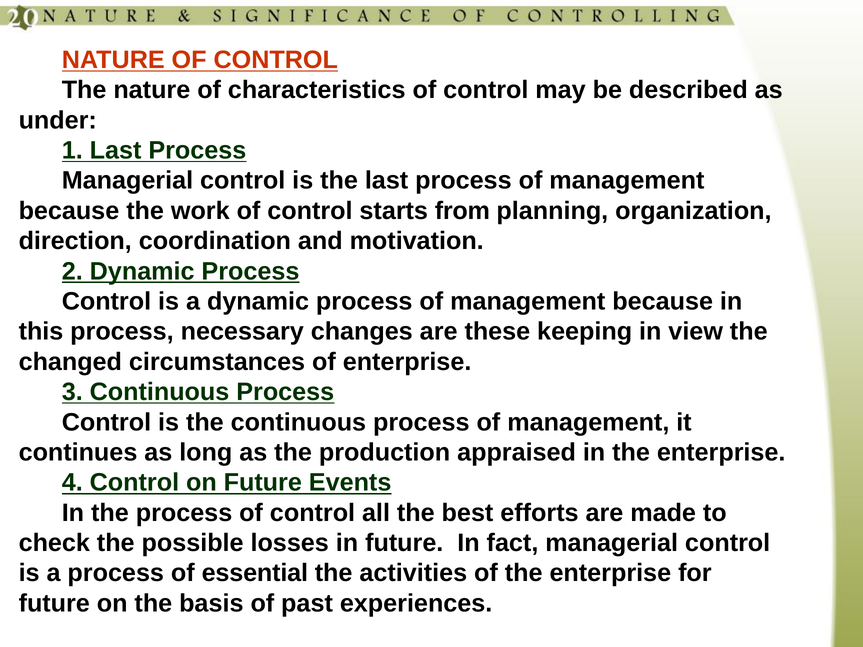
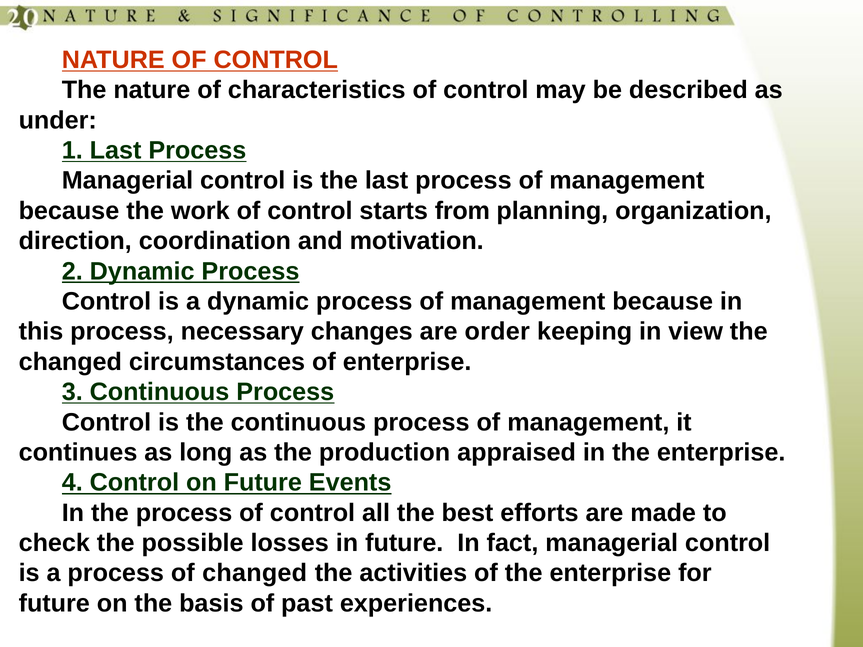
these: these -> order
of essential: essential -> changed
